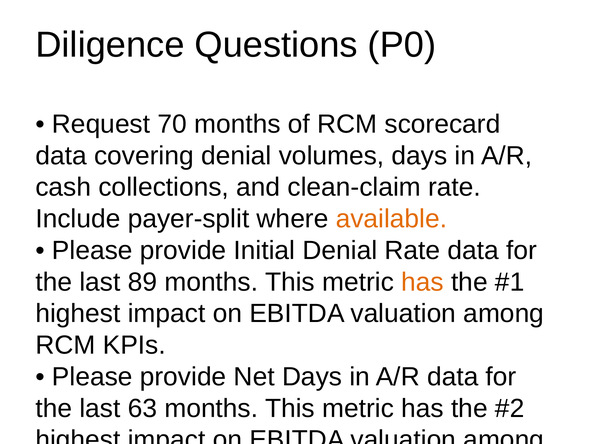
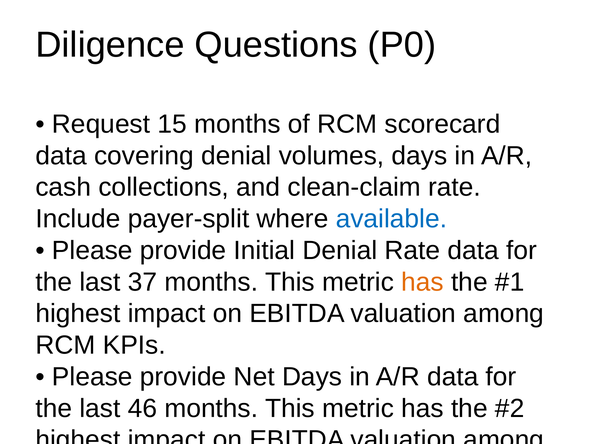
70: 70 -> 15
available colour: orange -> blue
89: 89 -> 37
63: 63 -> 46
